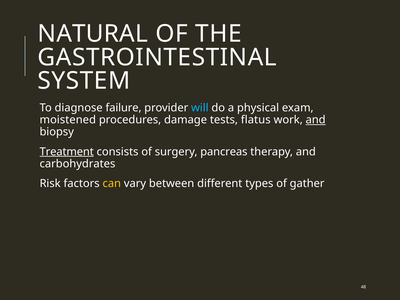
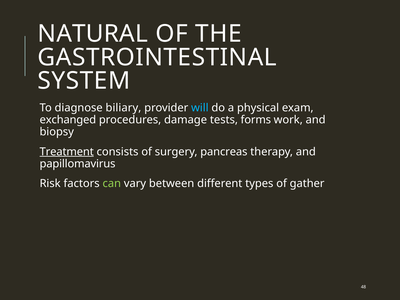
failure: failure -> biliary
moistened: moistened -> exchanged
flatus: flatus -> forms
and at (316, 120) underline: present -> none
carbohydrates: carbohydrates -> papillomavirus
can colour: yellow -> light green
